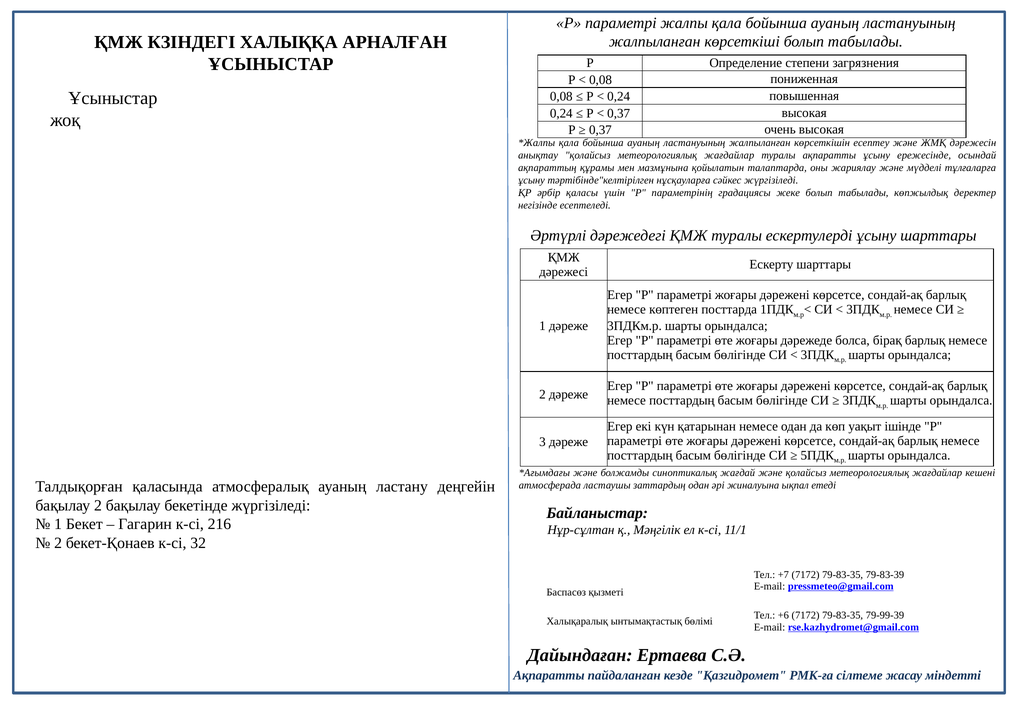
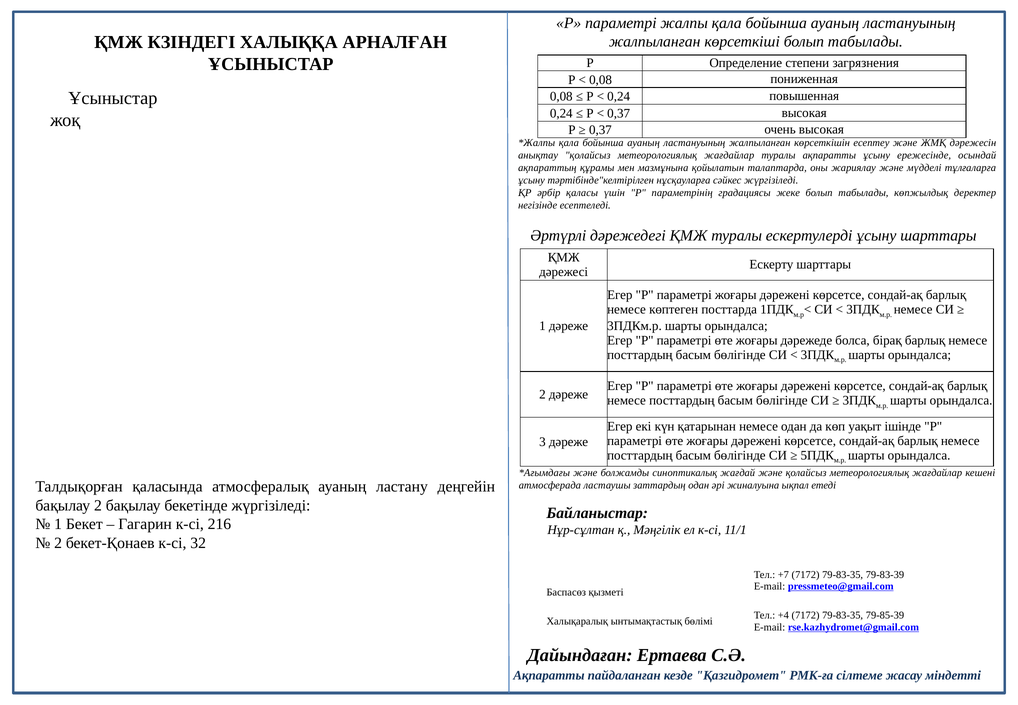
+6: +6 -> +4
79-99-39: 79-99-39 -> 79-85-39
